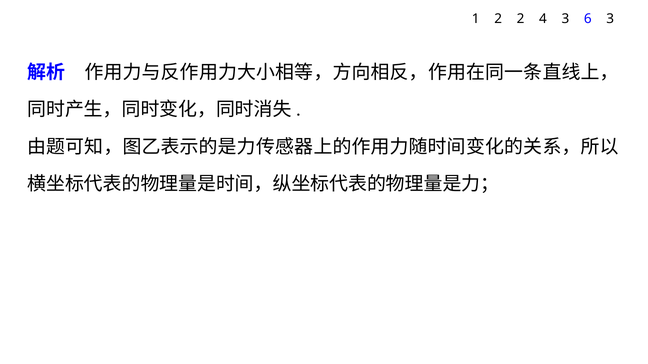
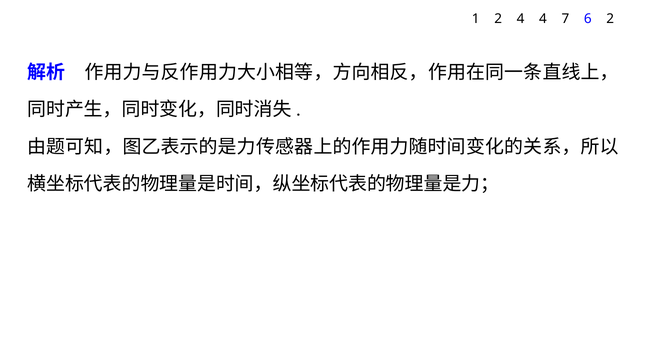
2 2: 2 -> 4
4 3: 3 -> 7
6 3: 3 -> 2
